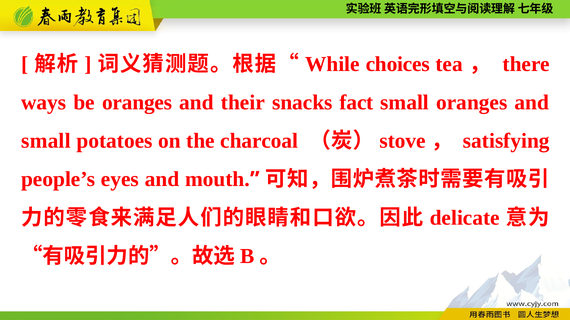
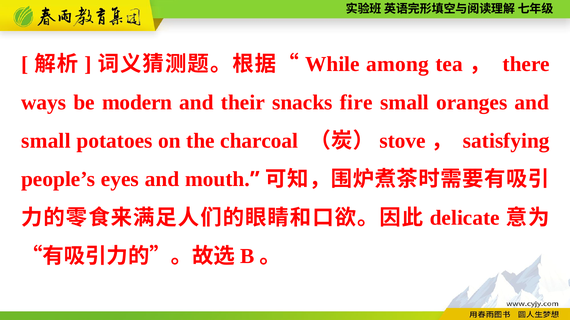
choices: choices -> among
be oranges: oranges -> modern
fact: fact -> fire
